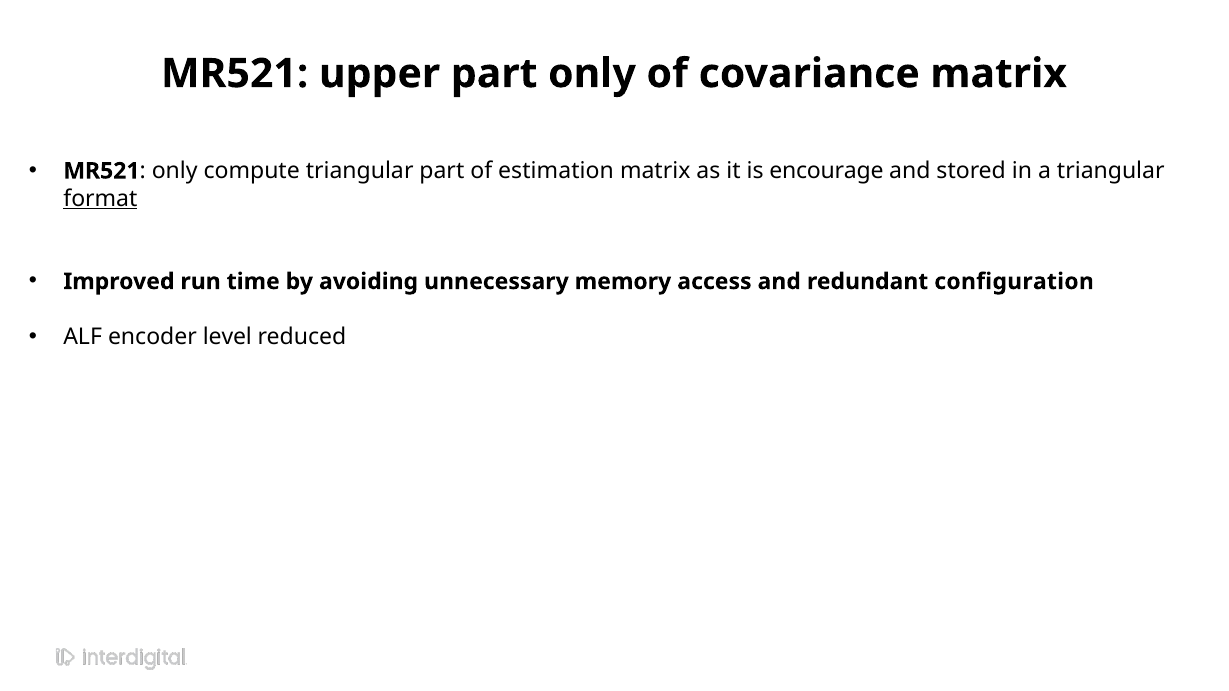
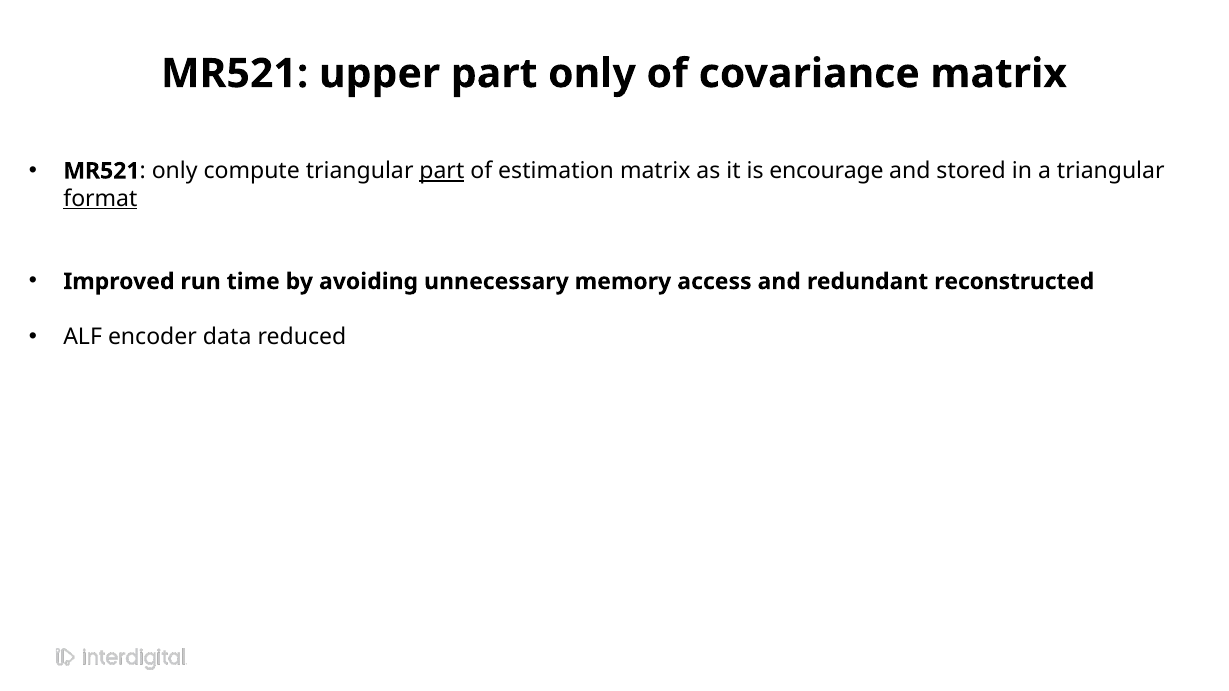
part at (442, 171) underline: none -> present
configuration: configuration -> reconstructed
level: level -> data
